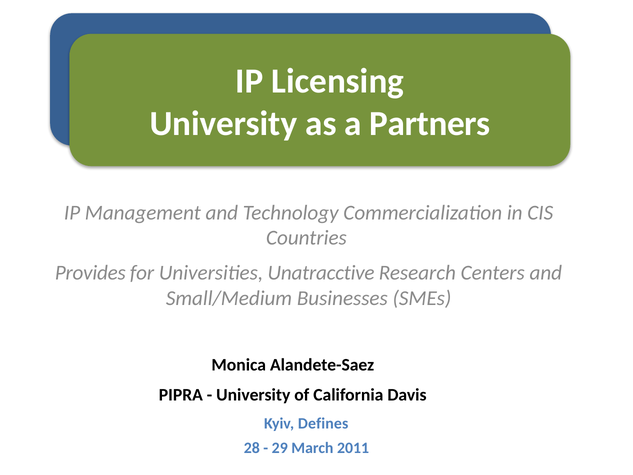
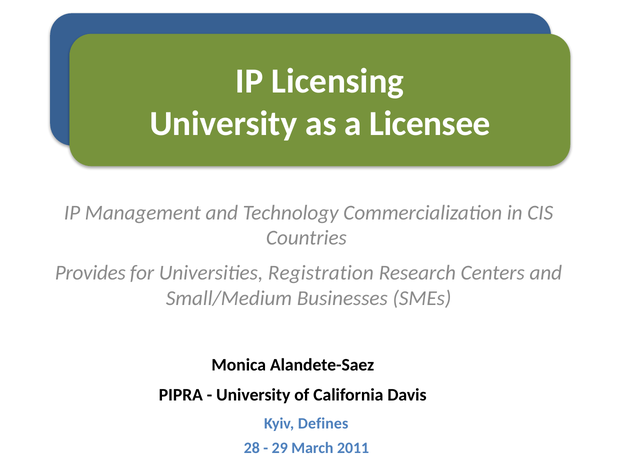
Partners: Partners -> Licensee
Unatracctive: Unatracctive -> Registration
